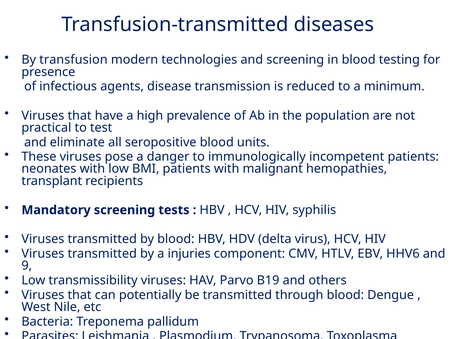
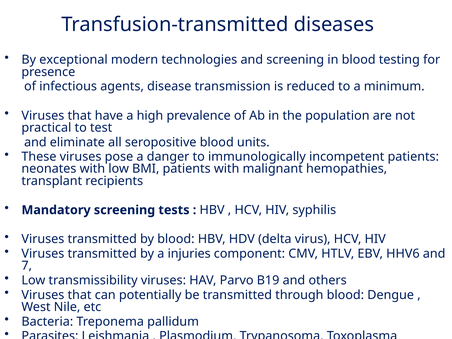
transfusion: transfusion -> exceptional
9: 9 -> 7
